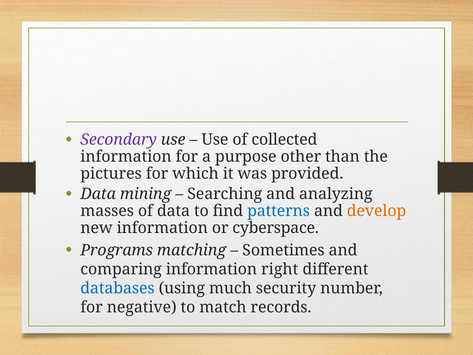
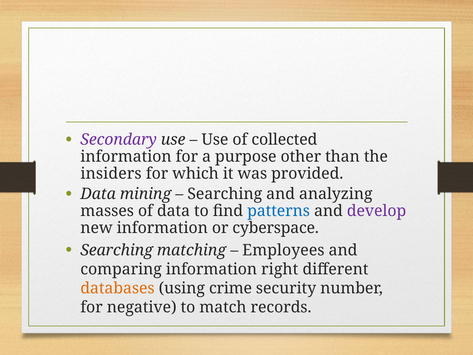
pictures: pictures -> insiders
develop colour: orange -> purple
Programs at (117, 250): Programs -> Searching
Sometimes: Sometimes -> Employees
databases colour: blue -> orange
much: much -> crime
